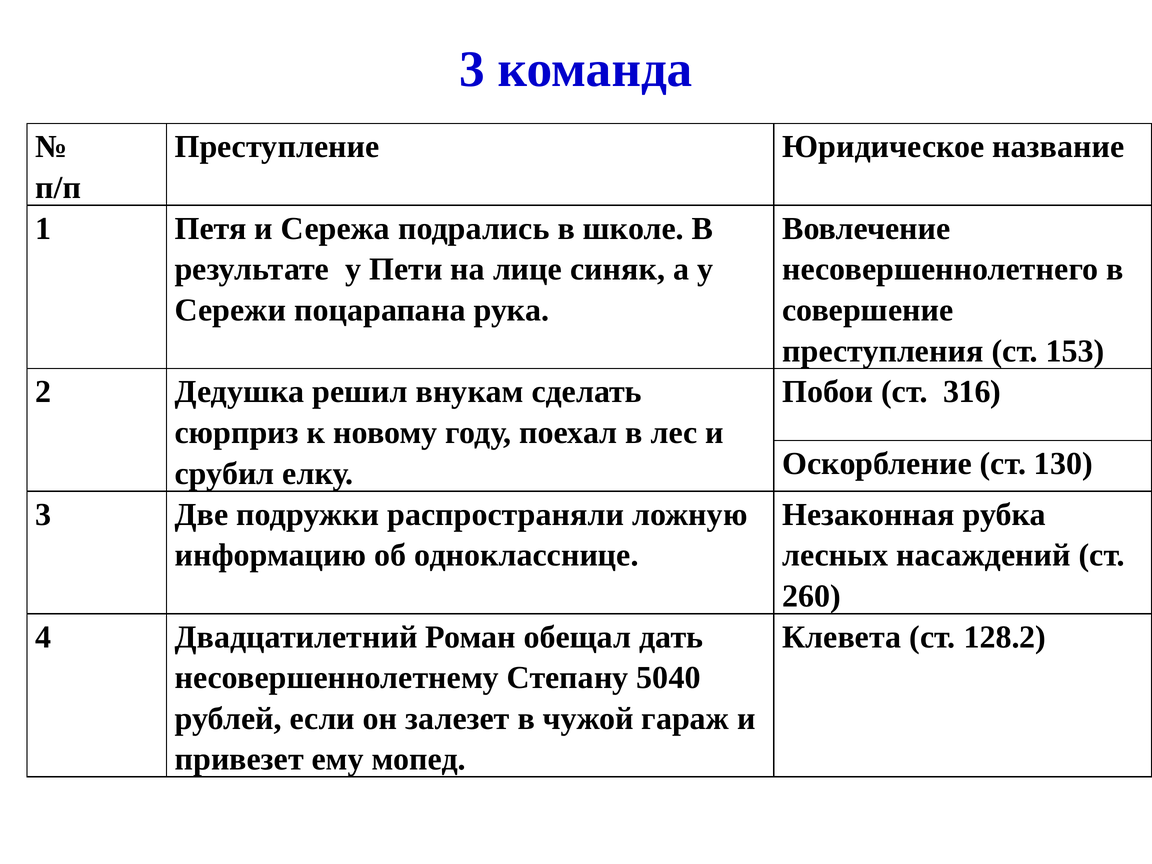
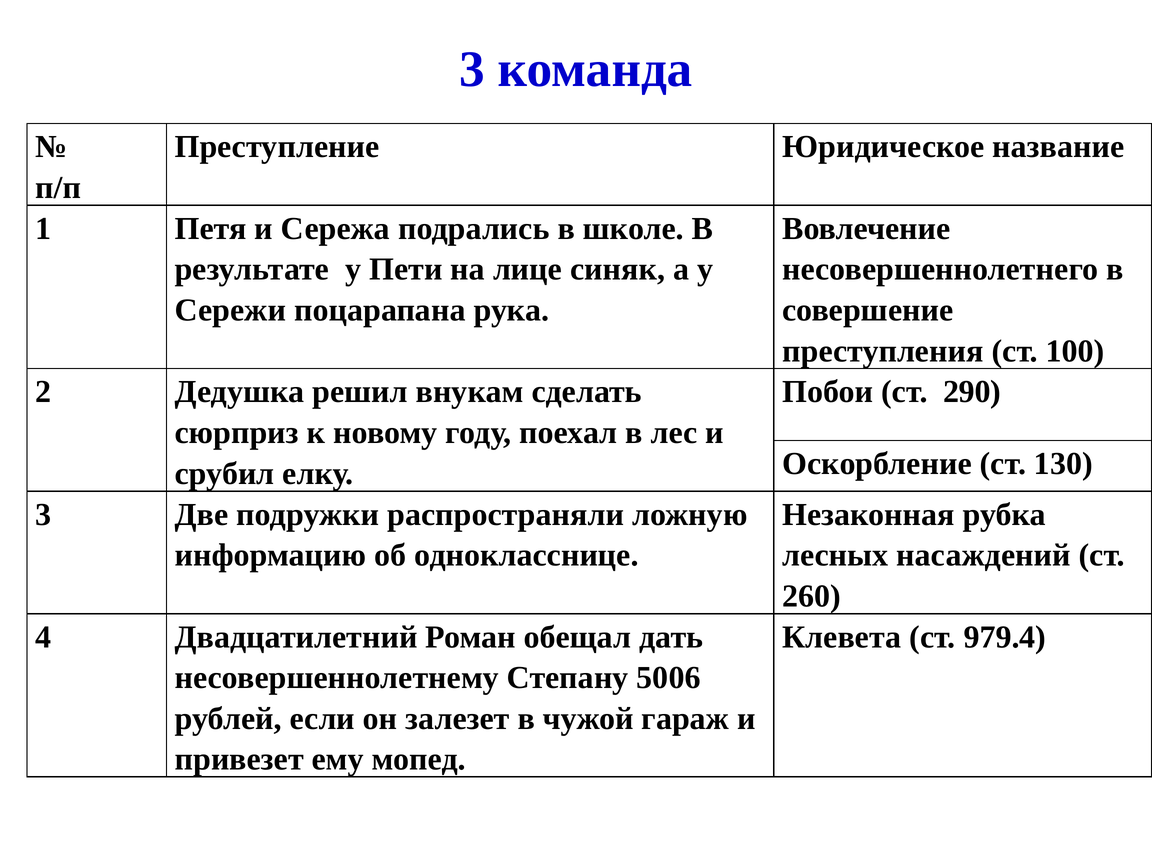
153: 153 -> 100
316: 316 -> 290
128.2: 128.2 -> 979.4
5040: 5040 -> 5006
